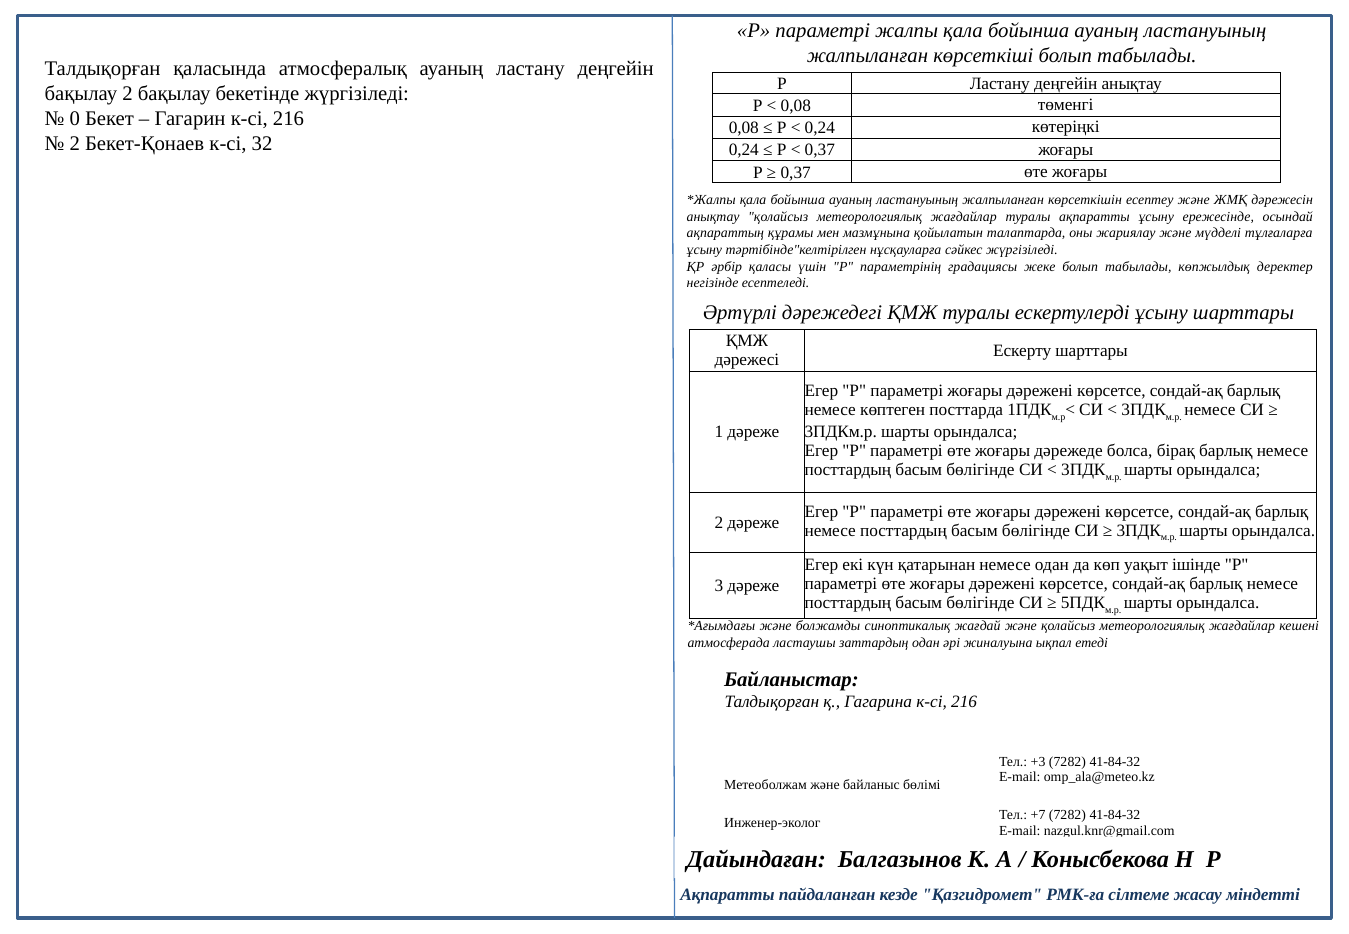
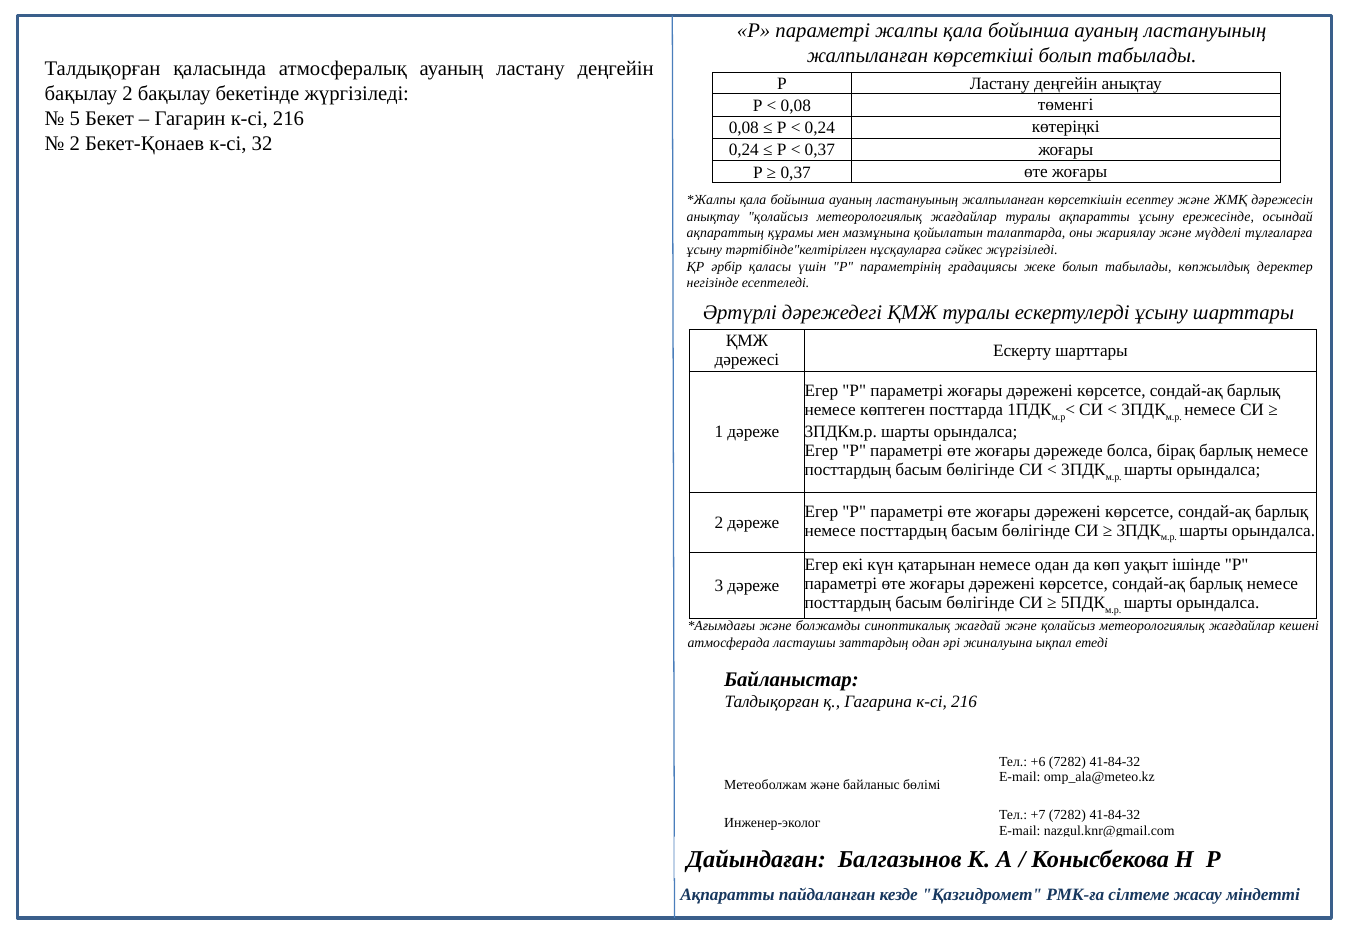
0: 0 -> 5
+3: +3 -> +6
